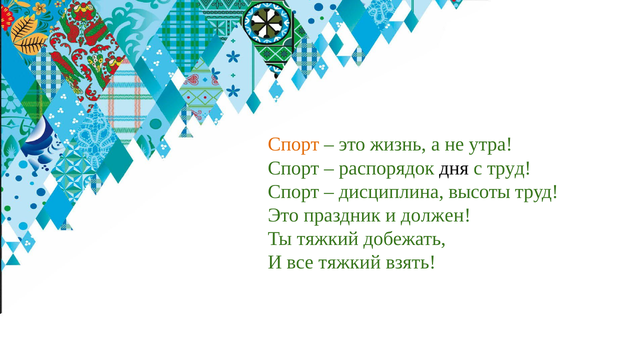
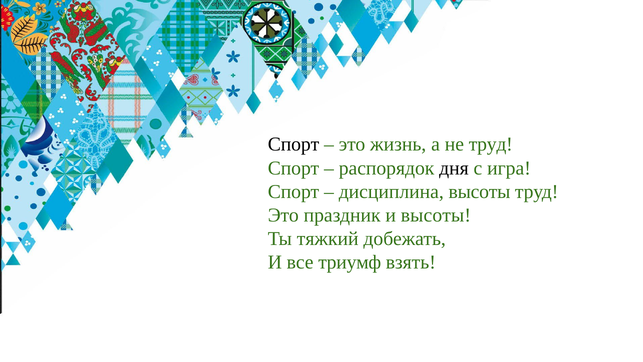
Спорт at (294, 144) colour: orange -> black
не утра: утра -> труд
с труд: труд -> игра
и должен: должен -> высоты
все тяжкий: тяжкий -> триумф
